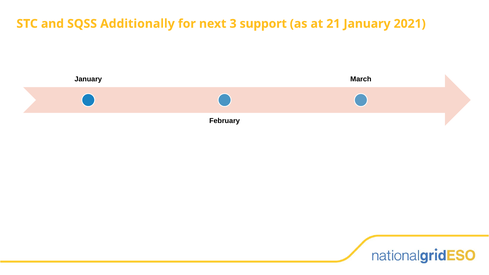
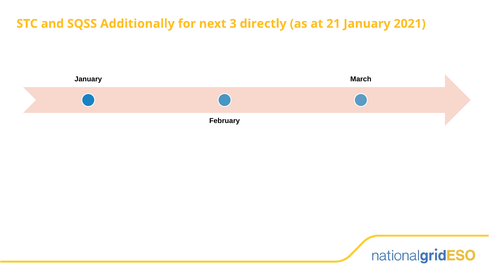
support: support -> directly
